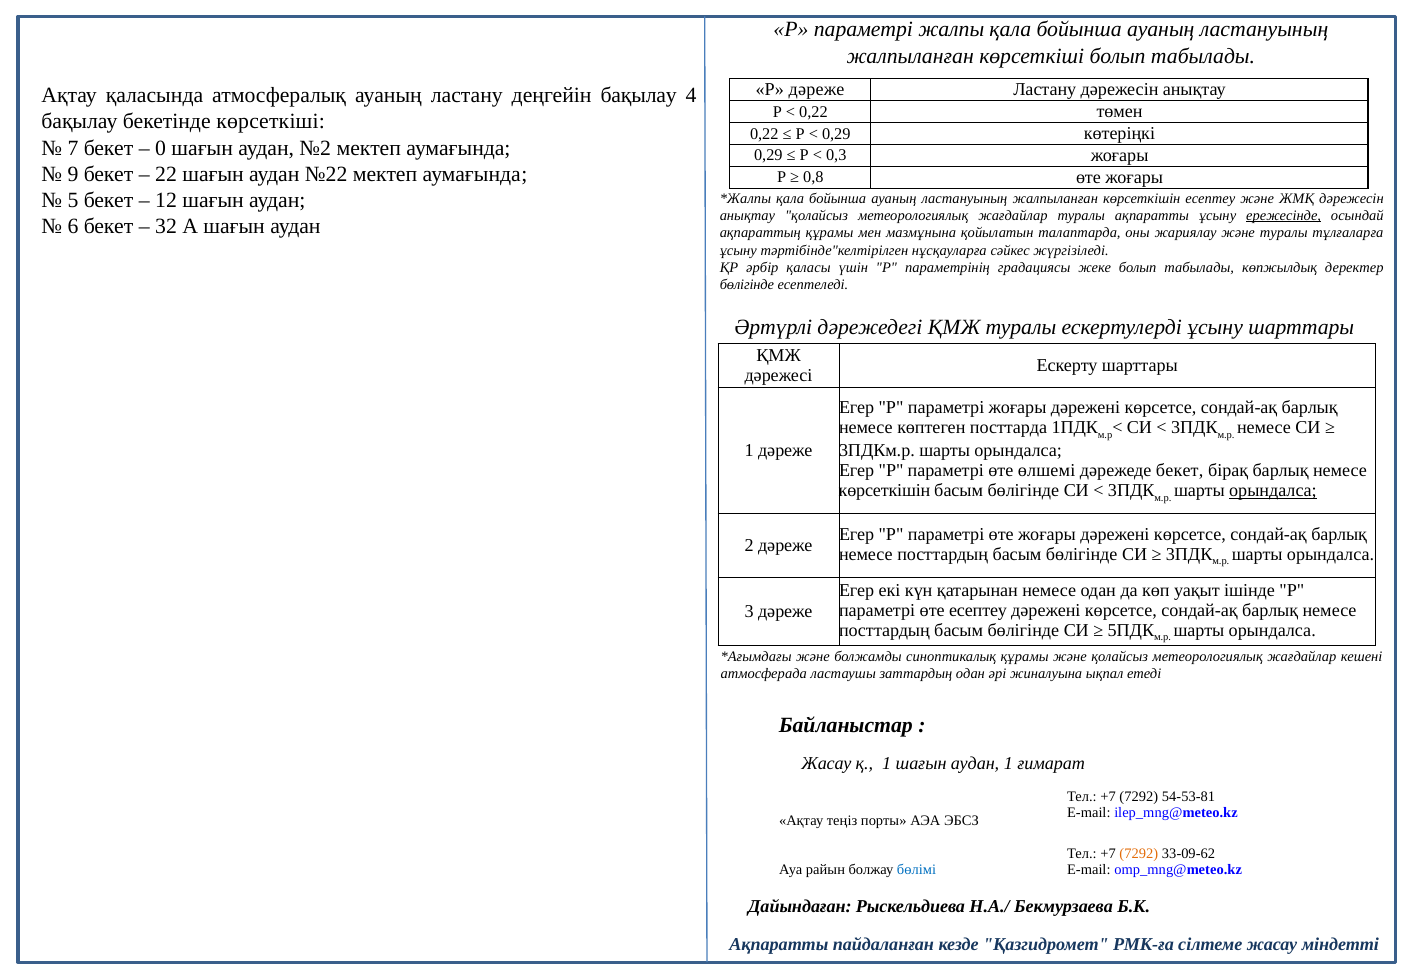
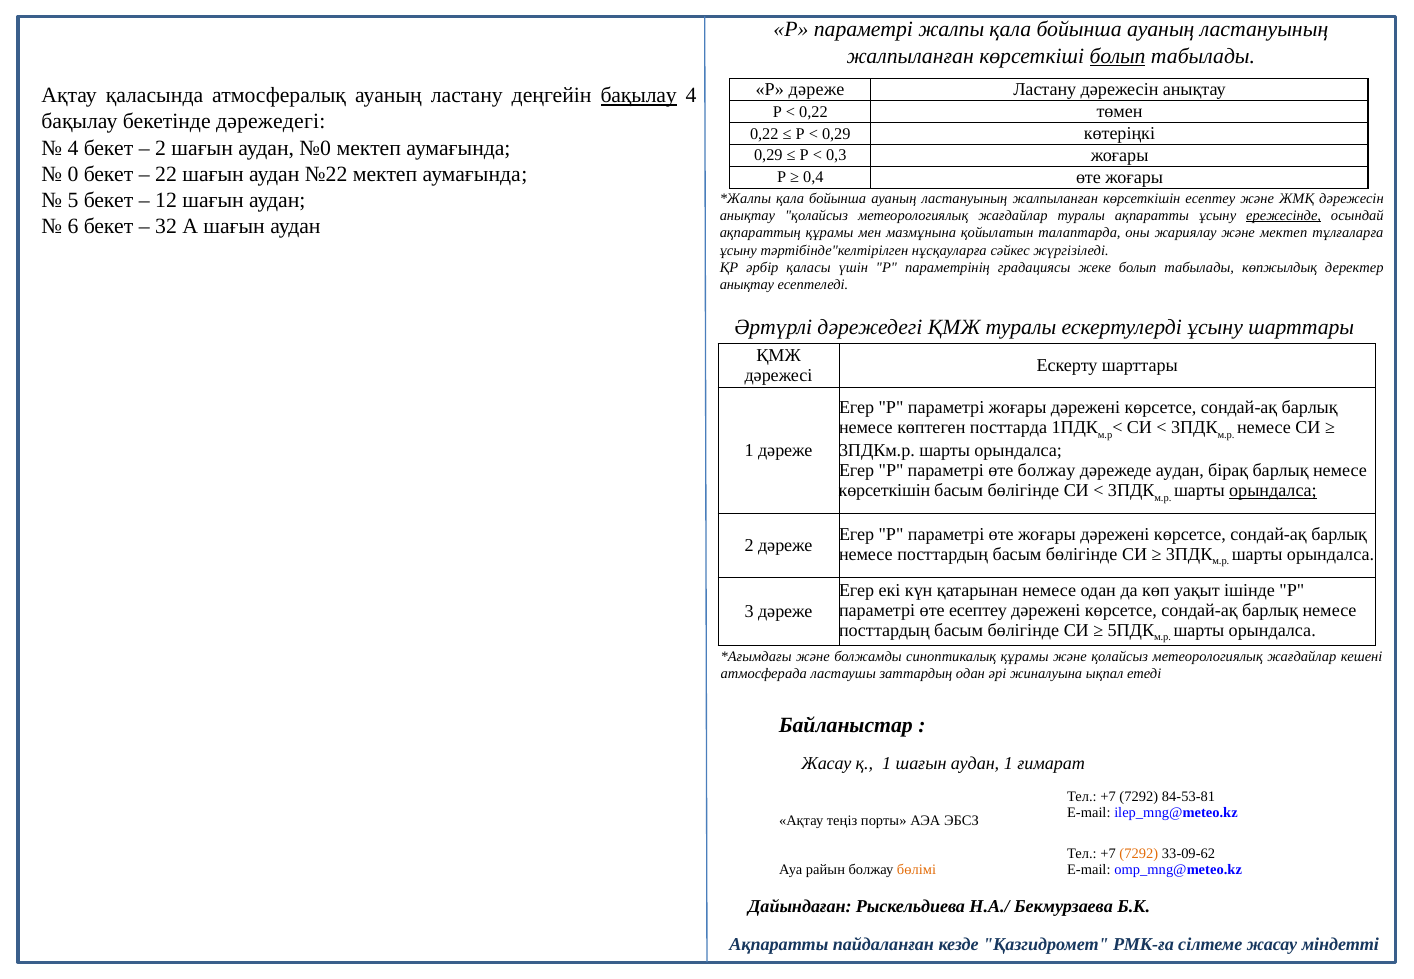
болып at (1118, 56) underline: none -> present
бақылау at (639, 96) underline: none -> present
бекетінде көрсеткіші: көрсеткіші -> дәрежедегі
7 at (73, 148): 7 -> 4
0 at (161, 148): 0 -> 2
№2: №2 -> №0
9: 9 -> 0
0,8: 0,8 -> 0,4
және туралы: туралы -> мектеп
бөлігінде at (747, 285): бөлігінде -> анықтау
өте өлшемі: өлшемі -> болжау
дәрежеде бекет: бекет -> аудан
54-53-81: 54-53-81 -> 84-53-81
бөлімі colour: blue -> orange
